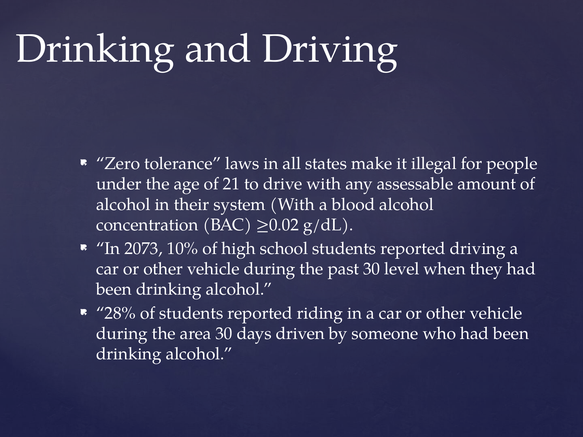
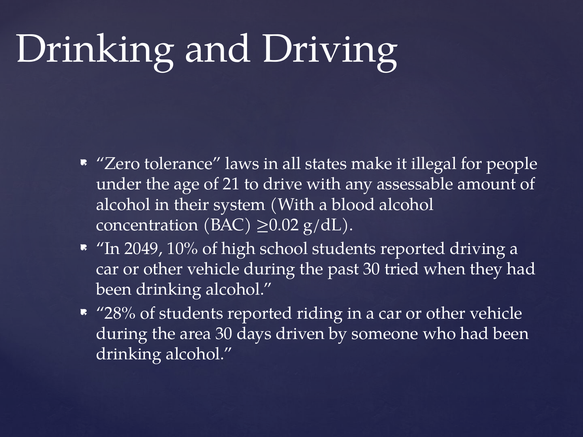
2073: 2073 -> 2049
level: level -> tried
